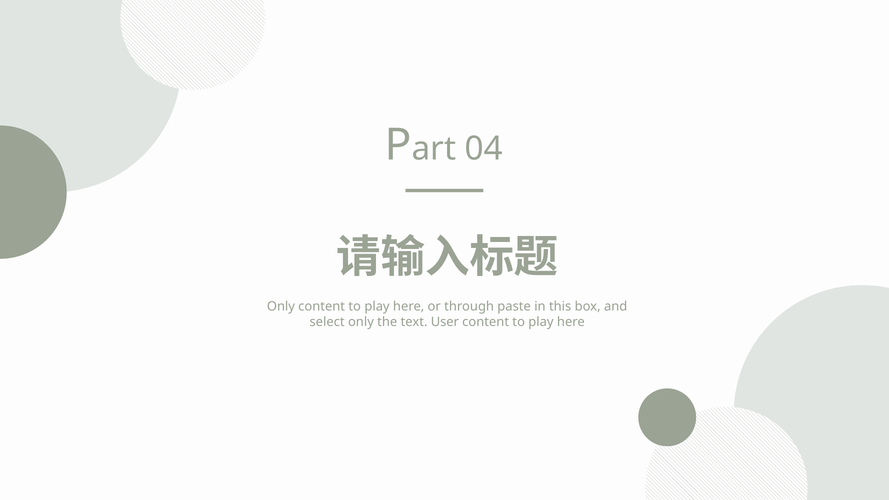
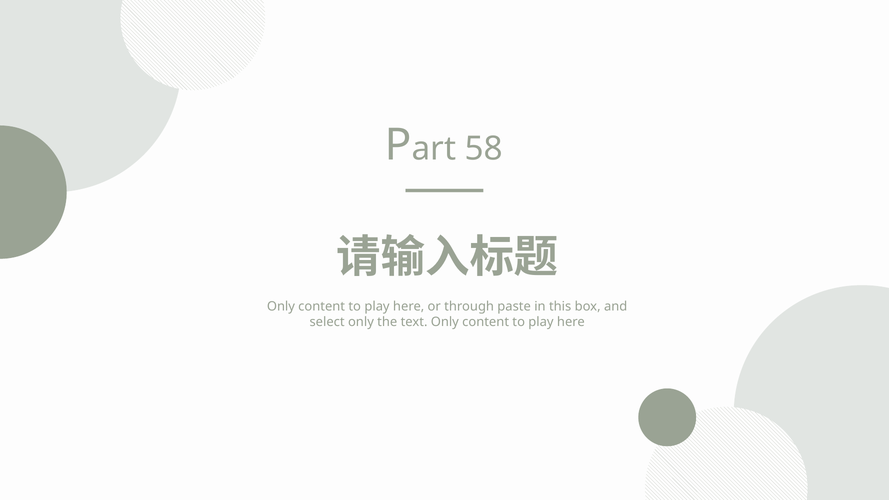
04: 04 -> 58
text User: User -> Only
